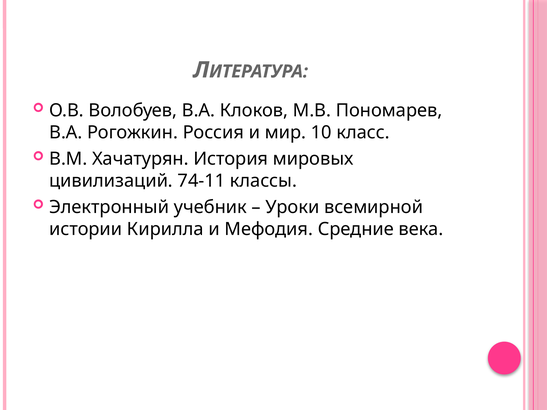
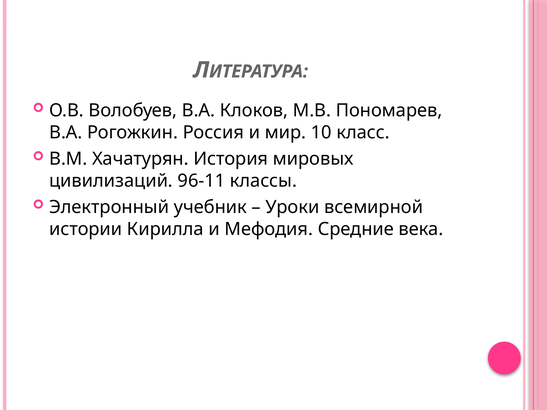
74-11: 74-11 -> 96-11
